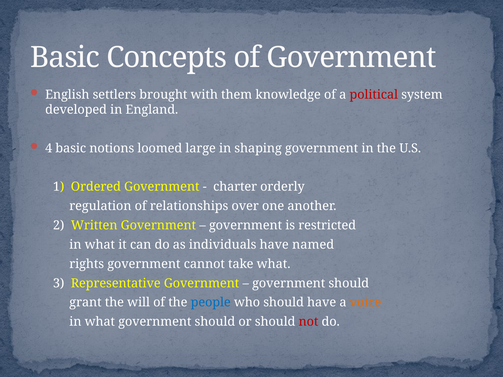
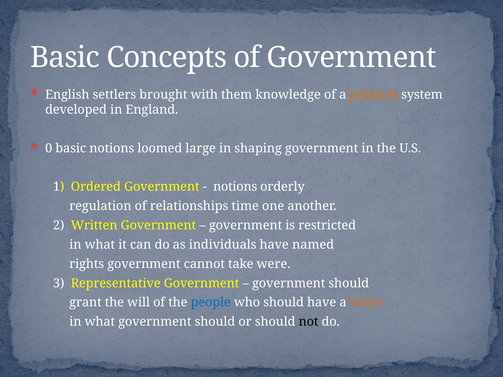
political colour: red -> orange
4: 4 -> 0
charter at (235, 187): charter -> notions
over: over -> time
take what: what -> were
not colour: red -> black
